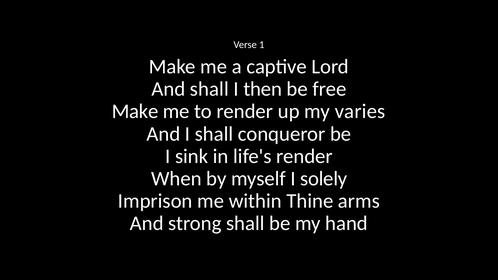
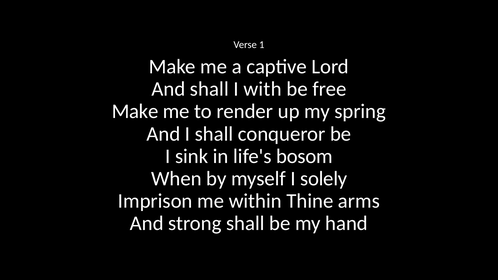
then: then -> with
varies: varies -> spring
life's render: render -> bosom
